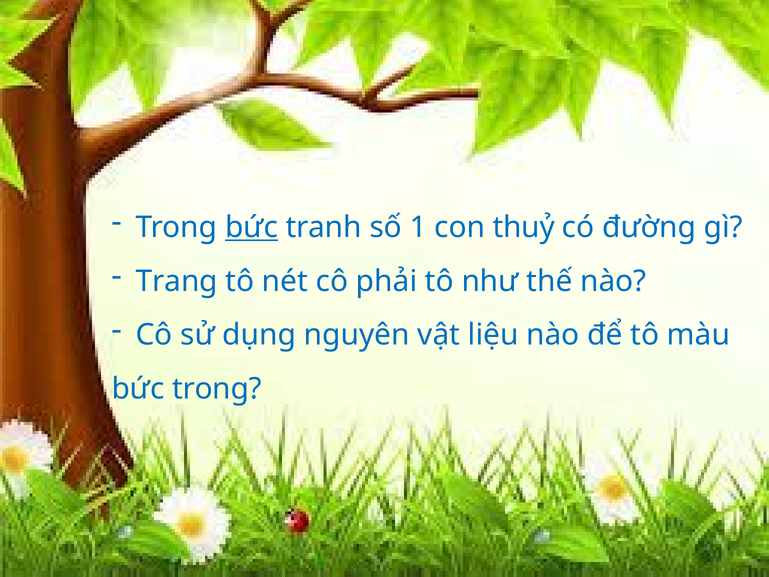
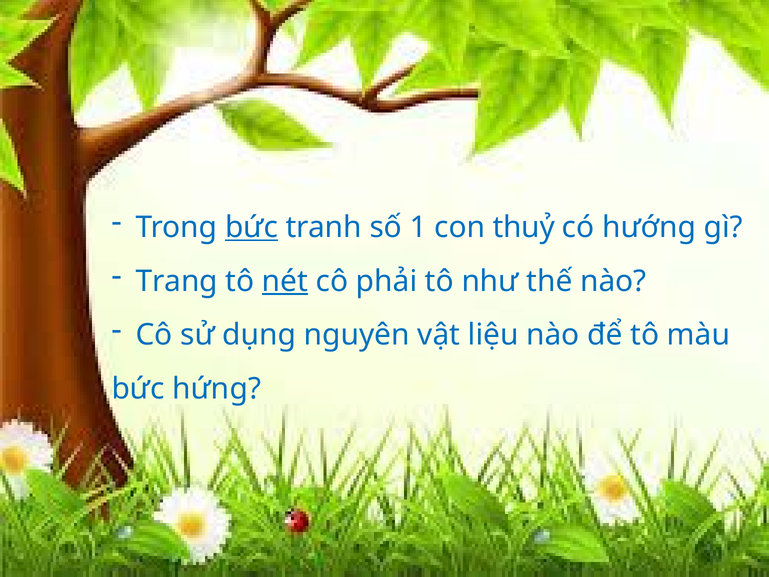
đường: đường -> hướng
nét underline: none -> present
bức trong: trong -> hứng
